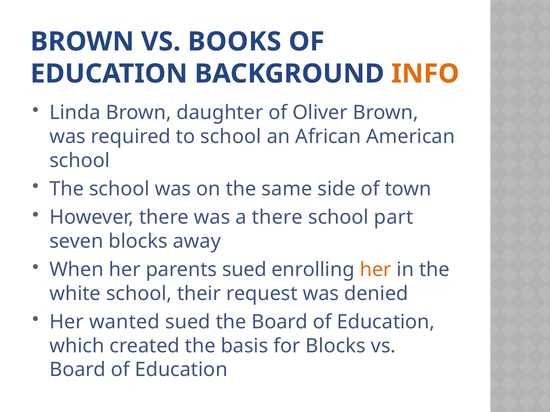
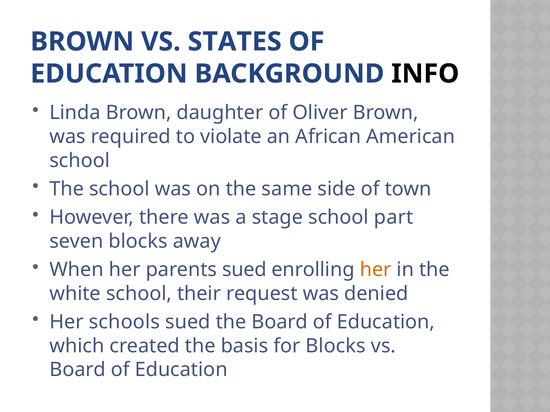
BOOKS: BOOKS -> STATES
INFO colour: orange -> black
to school: school -> violate
a there: there -> stage
wanted: wanted -> schools
